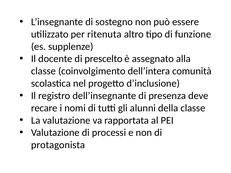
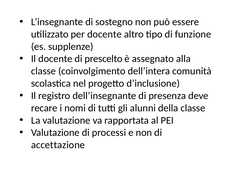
per ritenuta: ritenuta -> docente
protagonista: protagonista -> accettazione
